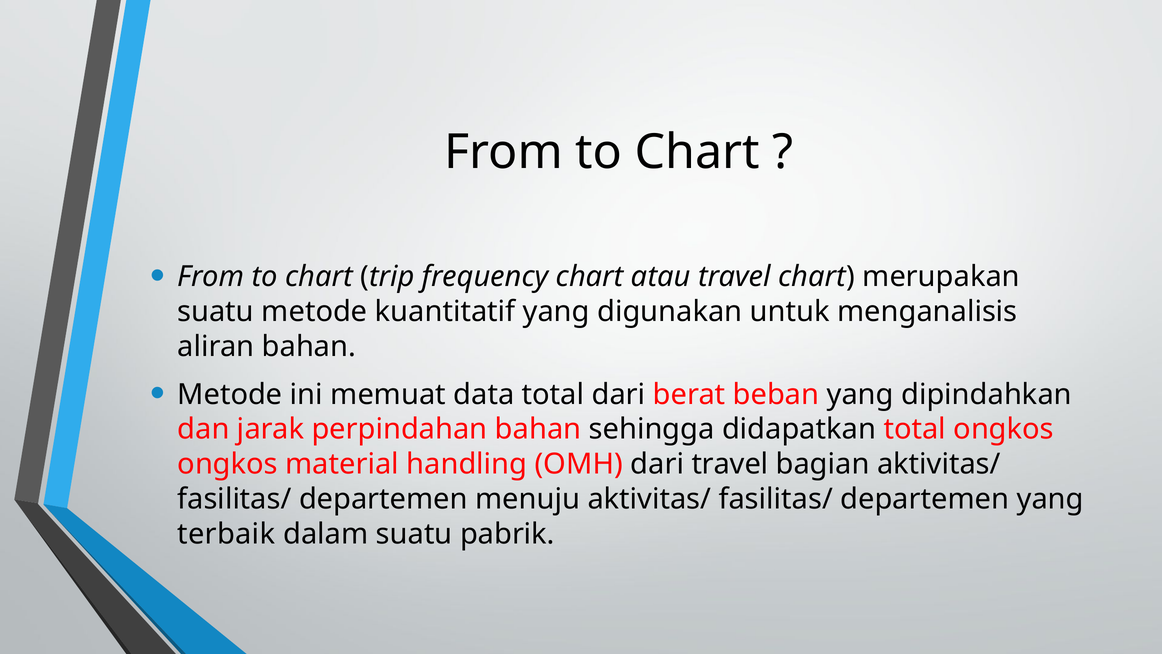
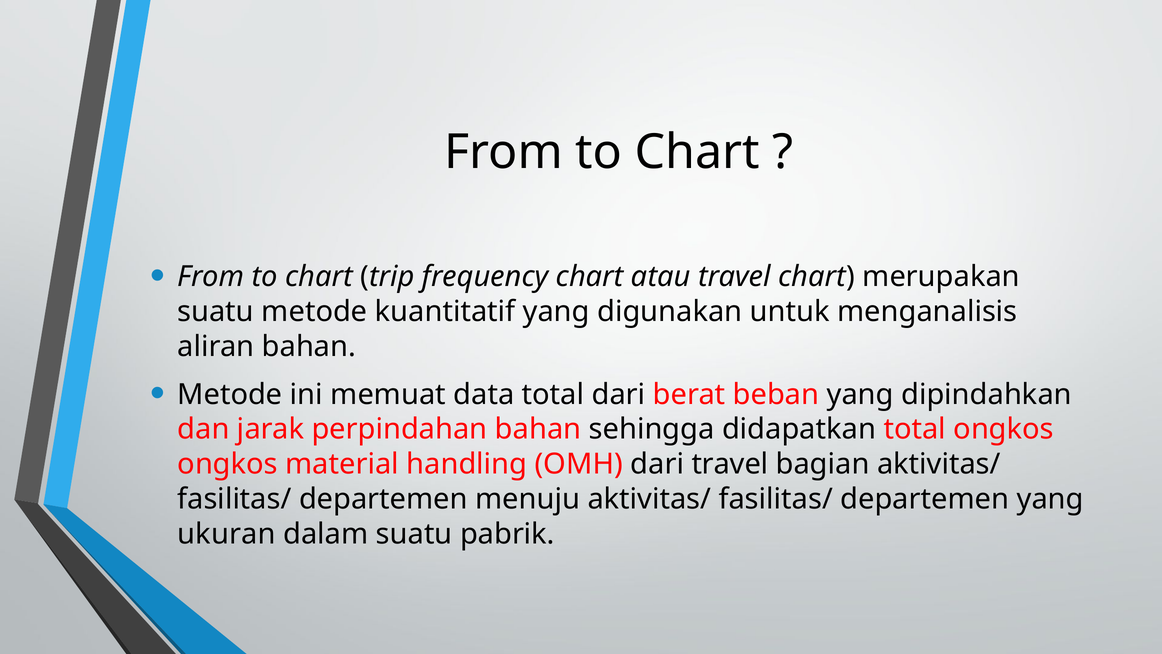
terbaik: terbaik -> ukuran
